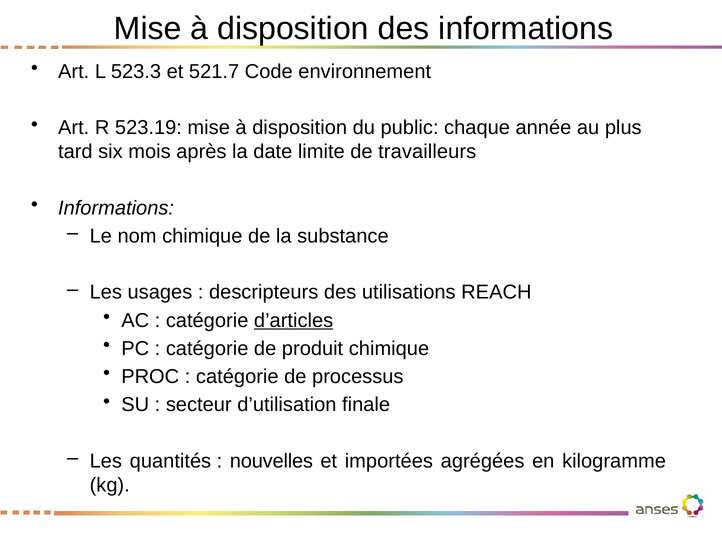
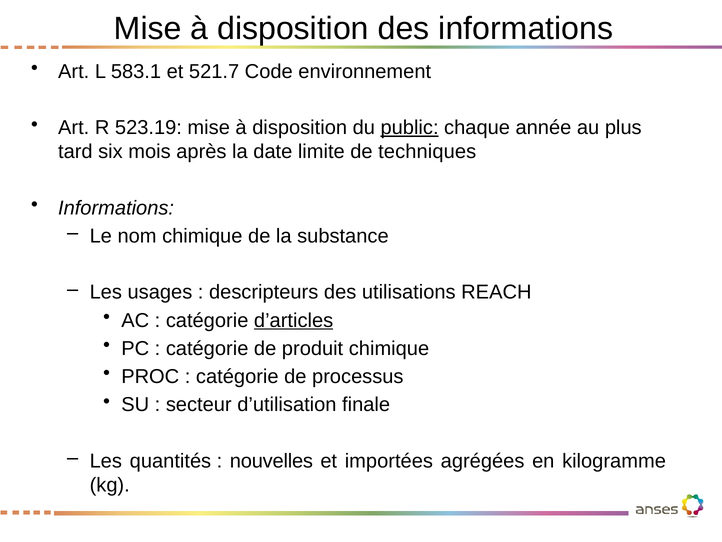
523.3: 523.3 -> 583.1
public underline: none -> present
travailleurs: travailleurs -> techniques
